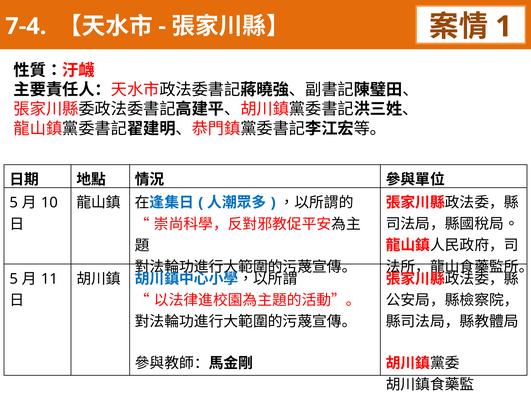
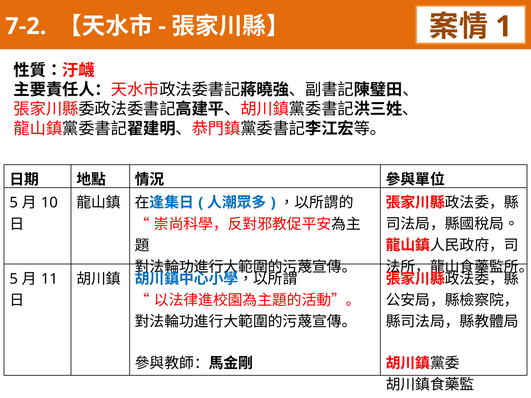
7-4: 7-4 -> 7-2
